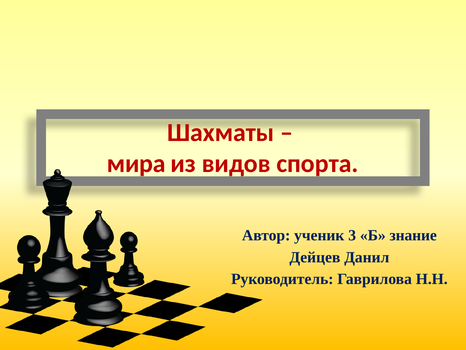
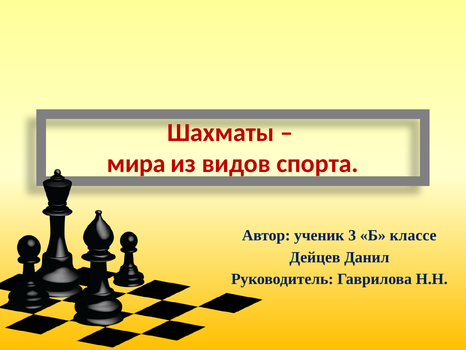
знание: знание -> классе
